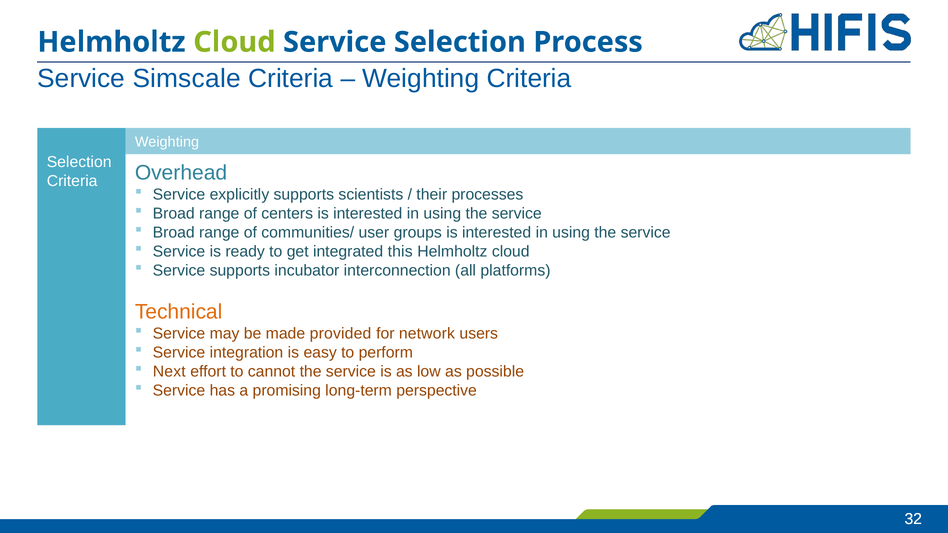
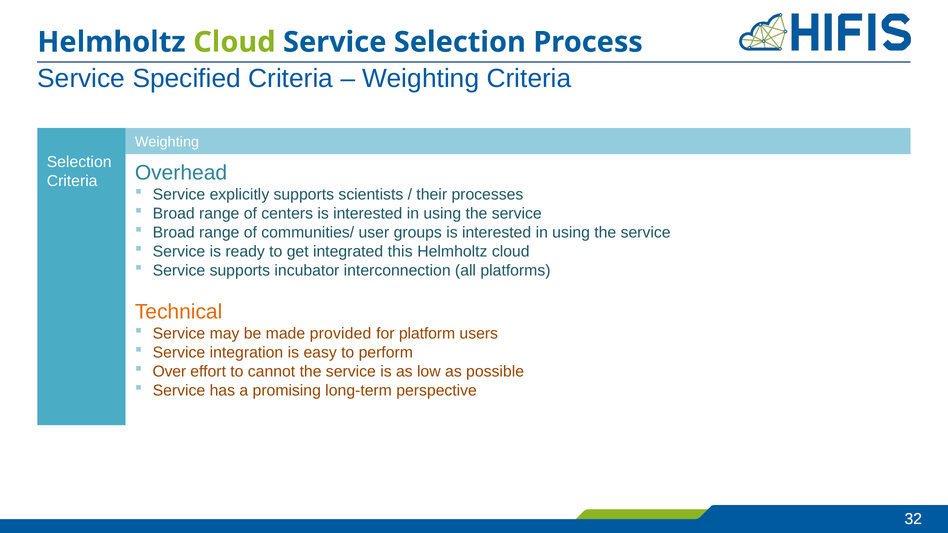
Simscale: Simscale -> Specified
network: network -> platform
Next: Next -> Over
